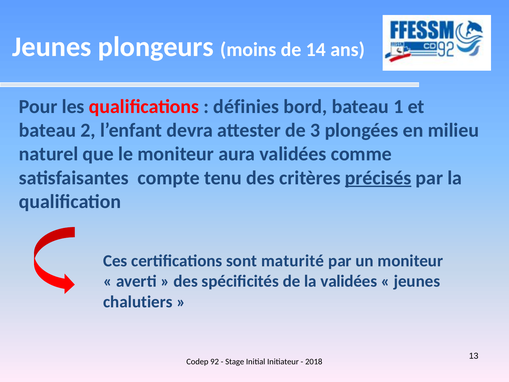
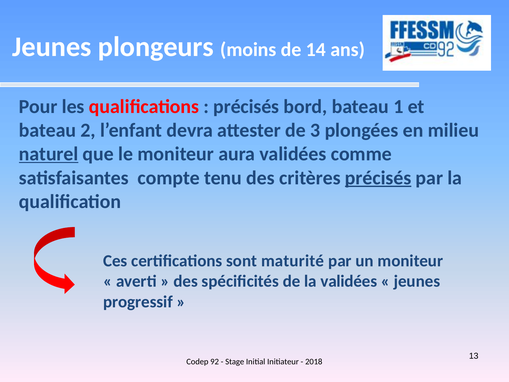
définies at (246, 106): définies -> précisés
naturel underline: none -> present
chalutiers: chalutiers -> progressif
